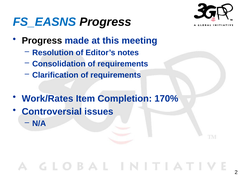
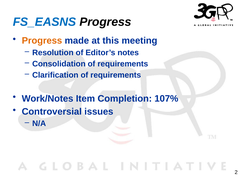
Progress at (42, 41) colour: black -> orange
Work/Rates: Work/Rates -> Work/Notes
170%: 170% -> 107%
